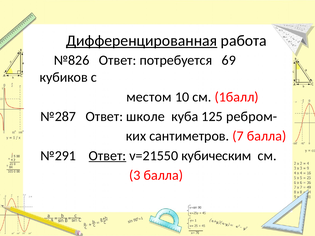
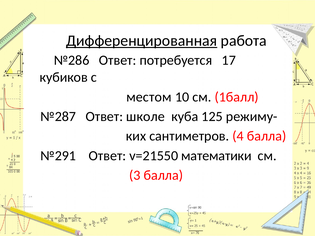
№826: №826 -> №286
69: 69 -> 17
ребром-: ребром- -> режиму-
7: 7 -> 4
Ответ at (107, 156) underline: present -> none
кубическим: кубическим -> математики
